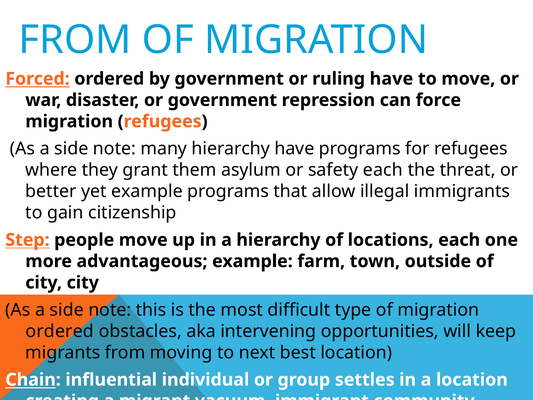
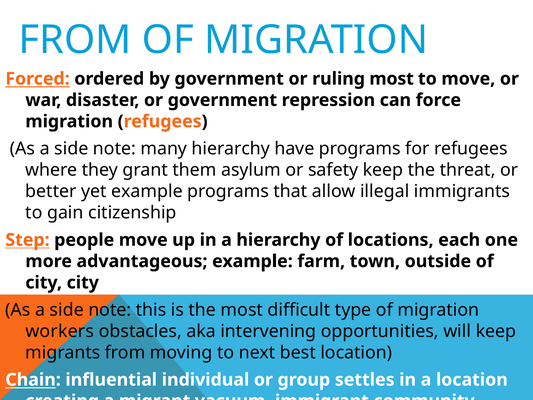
ruling have: have -> most
safety each: each -> keep
ordered at (60, 331): ordered -> workers
